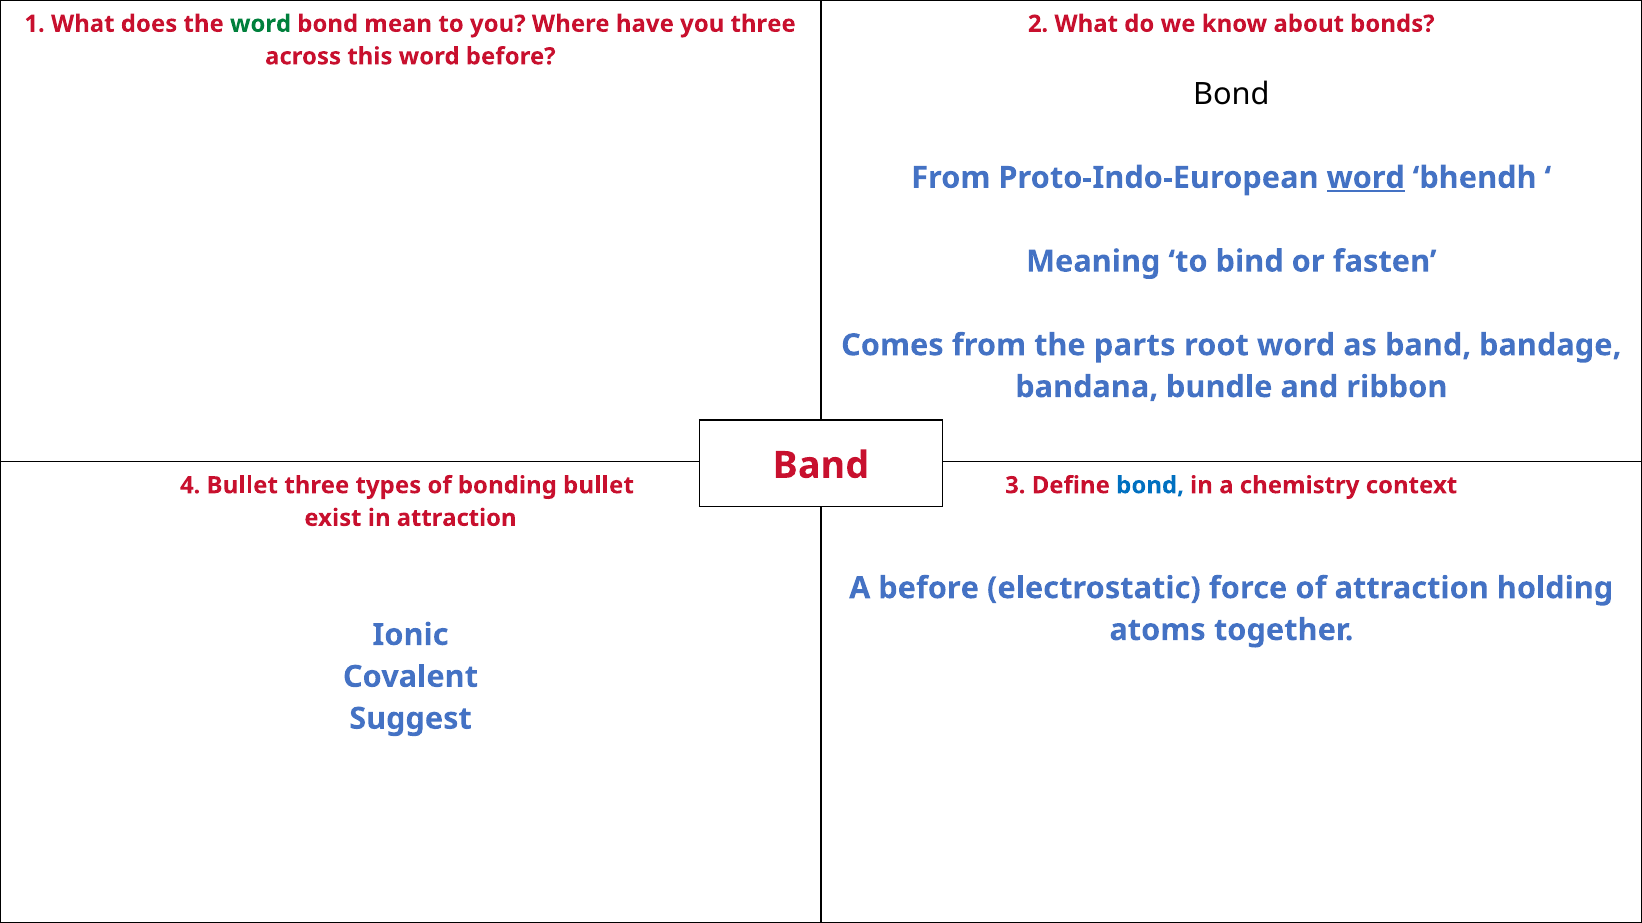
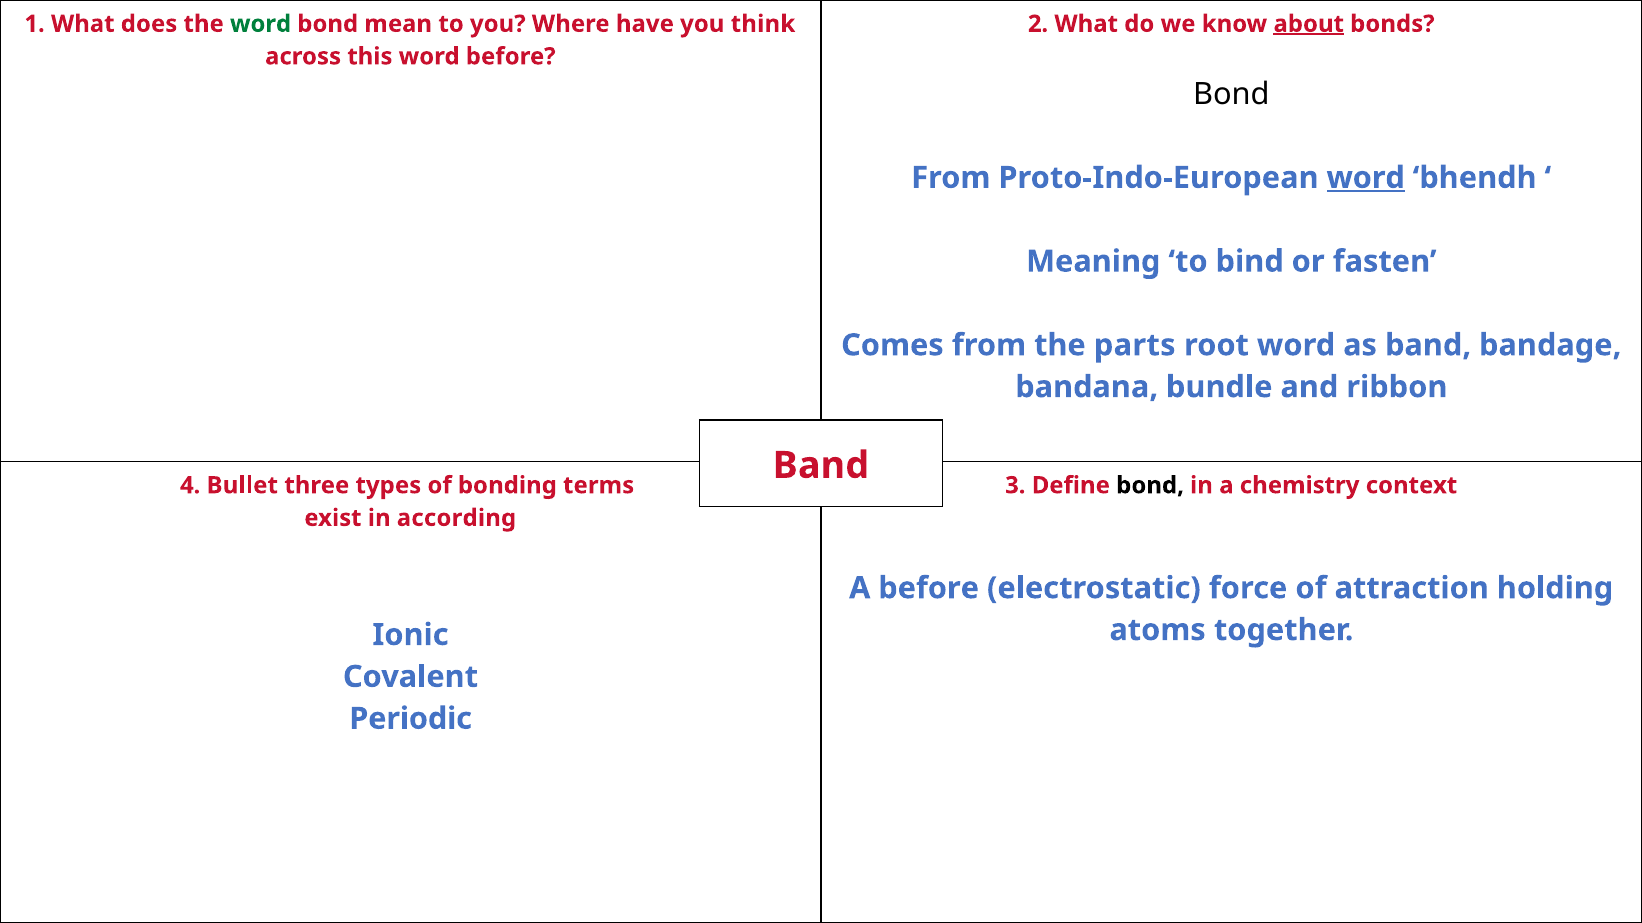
you three: three -> think
about underline: none -> present
bonding bullet: bullet -> terms
bond at (1150, 486) colour: blue -> black
in attraction: attraction -> according
Suggest: Suggest -> Periodic
